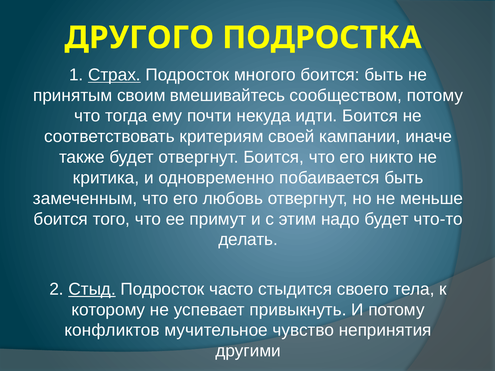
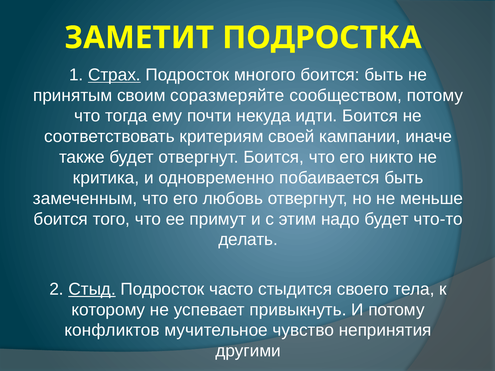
ДРУГОГО: ДРУГОГО -> ЗАМЕТИТ
вмешивайтесь: вмешивайтесь -> соразмеряйте
